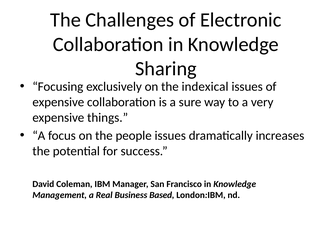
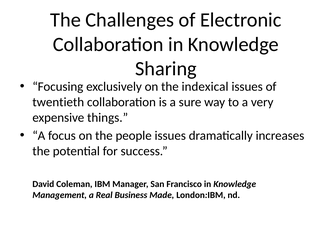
expensive at (58, 102): expensive -> twentieth
Based: Based -> Made
